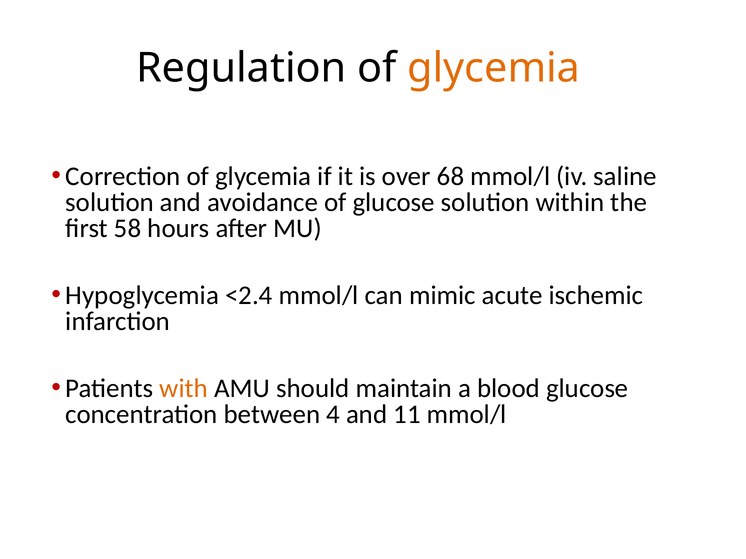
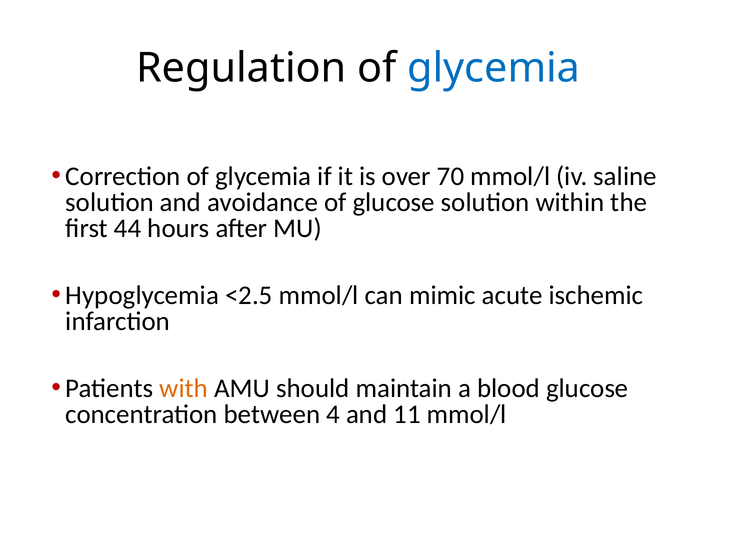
glycemia at (494, 68) colour: orange -> blue
68: 68 -> 70
58: 58 -> 44
<2.4: <2.4 -> <2.5
